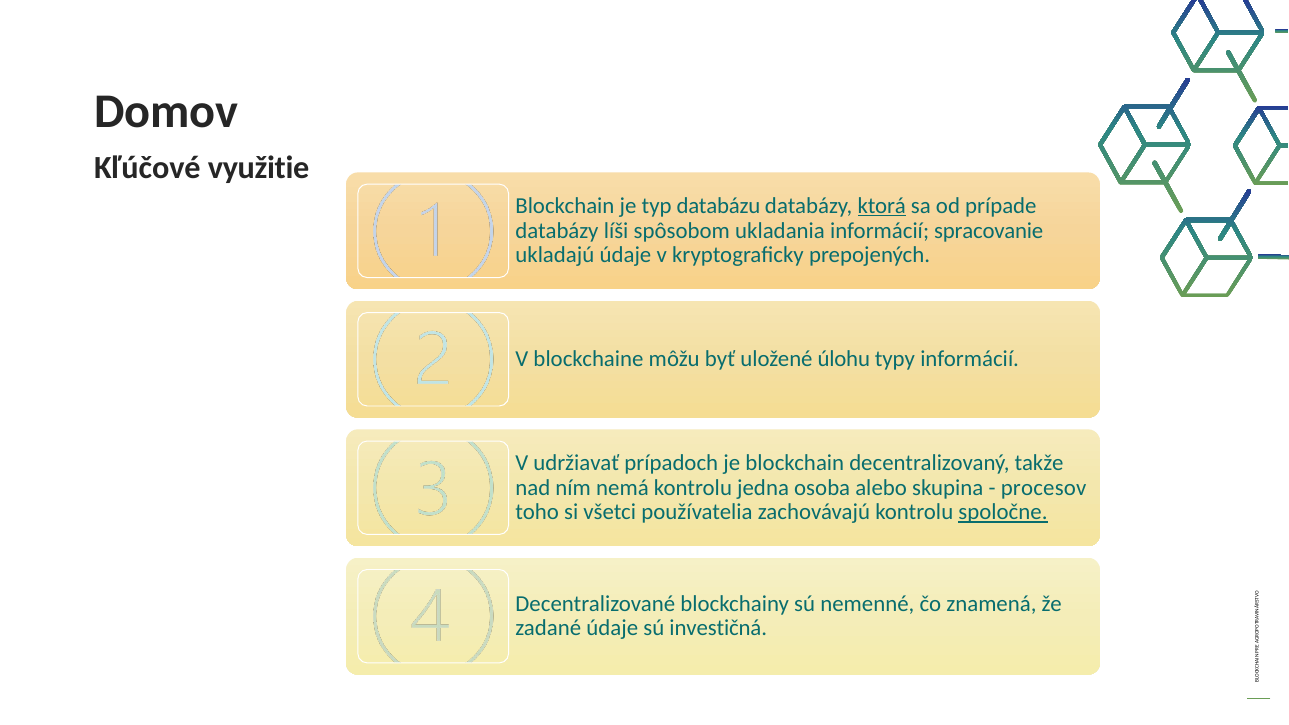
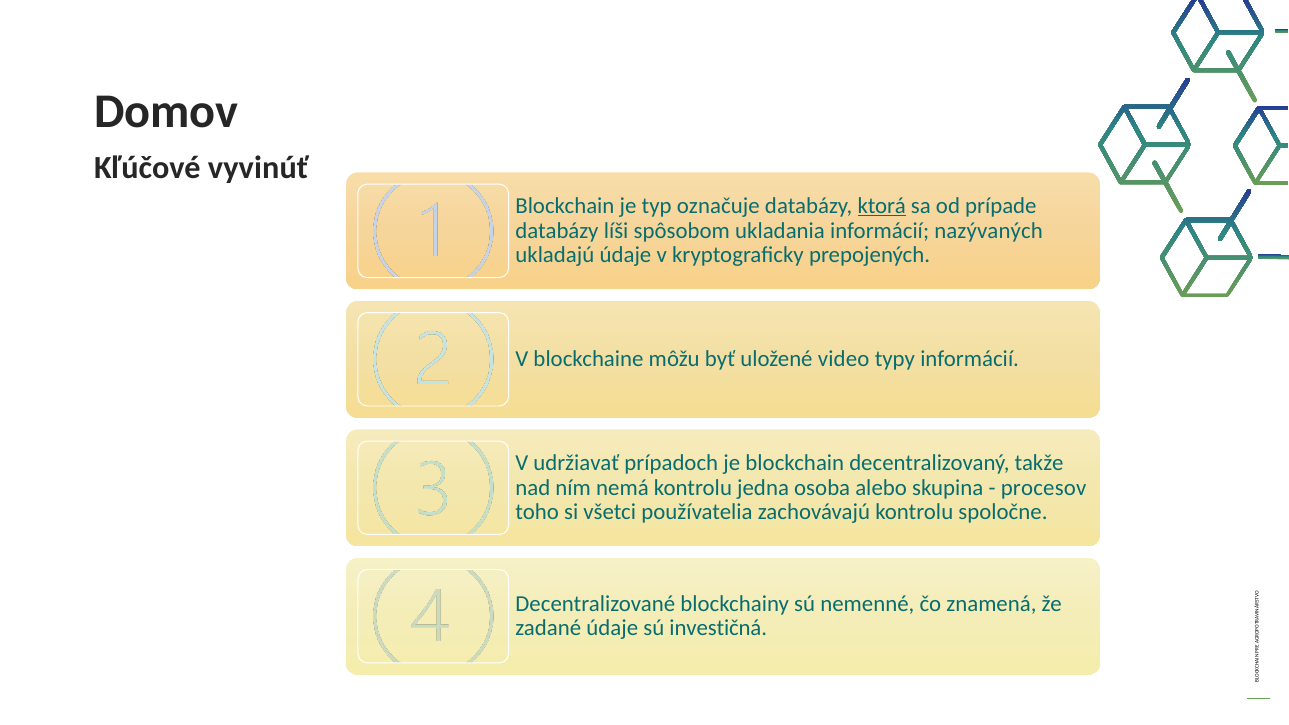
využitie: využitie -> vyvinúť
databázu: databázu -> označuje
spracovanie: spracovanie -> nazývaných
úlohu: úlohu -> video
spoločne underline: present -> none
